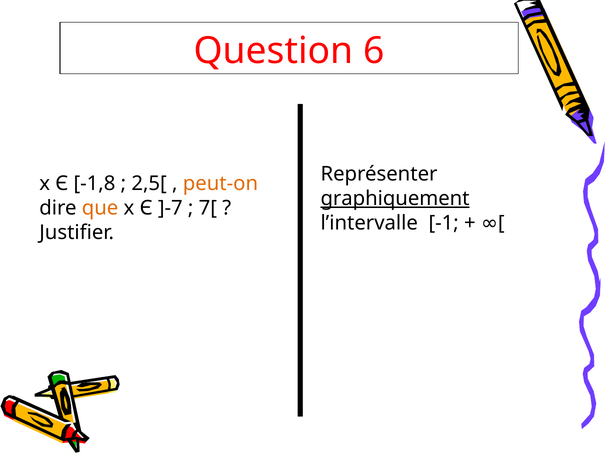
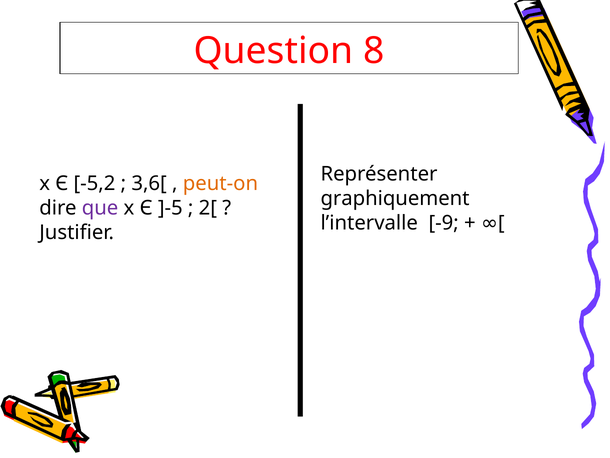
6: 6 -> 8
-1,8: -1,8 -> -5,2
2,5[: 2,5[ -> 3,6[
graphiquement underline: present -> none
que colour: orange -> purple
]-7: ]-7 -> ]-5
7[: 7[ -> 2[
-1: -1 -> -9
